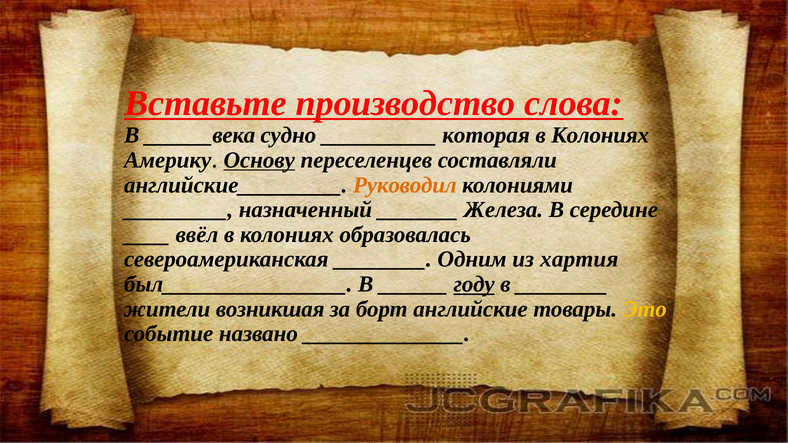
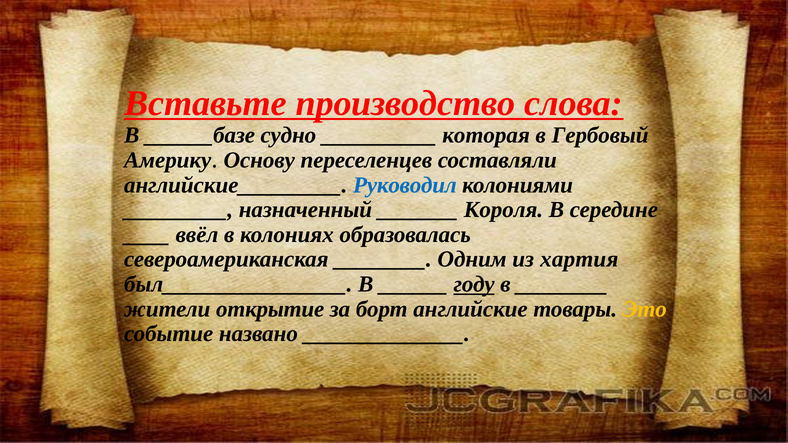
______века: ______века -> ______базе
Колониях at (600, 135): Колониях -> Гербовый
Основу underline: present -> none
Руководил colour: orange -> blue
Железа: Железа -> Короля
возникшая: возникшая -> открытие
